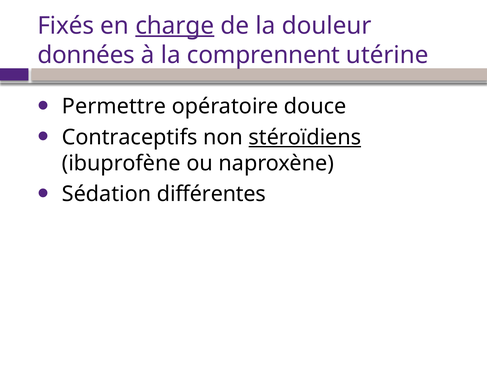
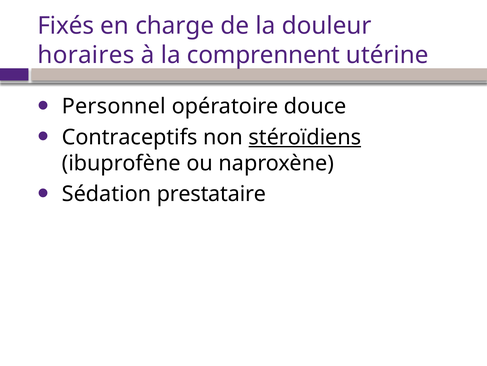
charge underline: present -> none
données: données -> horaires
Permettre: Permettre -> Personnel
différentes: différentes -> prestataire
